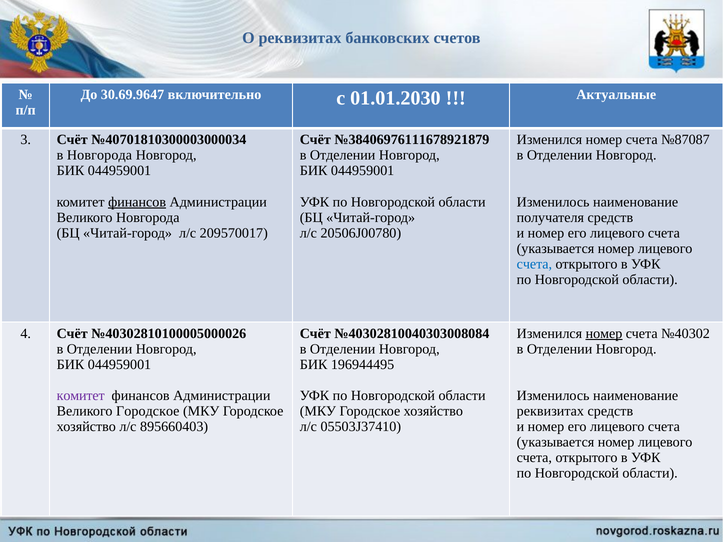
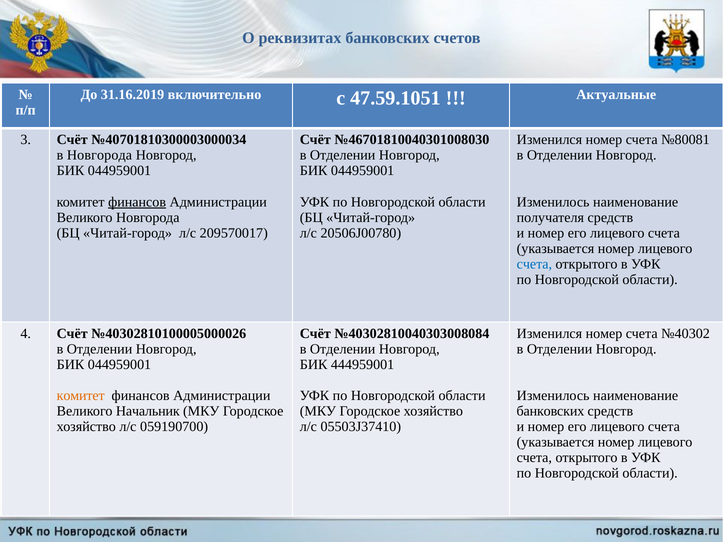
30.69.9647: 30.69.9647 -> 31.16.2019
01.01.2030: 01.01.2030 -> 47.59.1051
№38406976111678921879: №38406976111678921879 -> №46701810040301008030
№87087: №87087 -> №80081
номер at (604, 334) underline: present -> none
196944495: 196944495 -> 444959001
комитет at (81, 396) colour: purple -> orange
Великого Городское: Городское -> Начальник
реквизитах at (550, 411): реквизитах -> банковских
895660403: 895660403 -> 059190700
